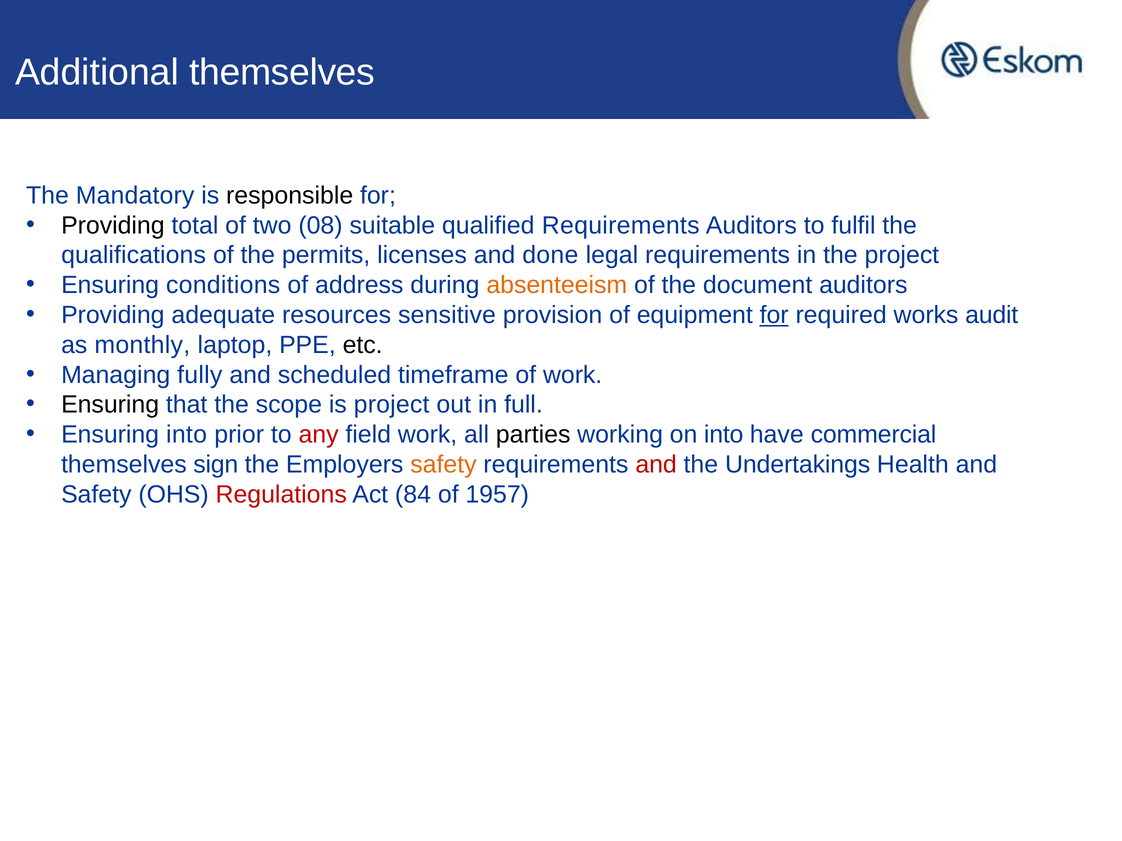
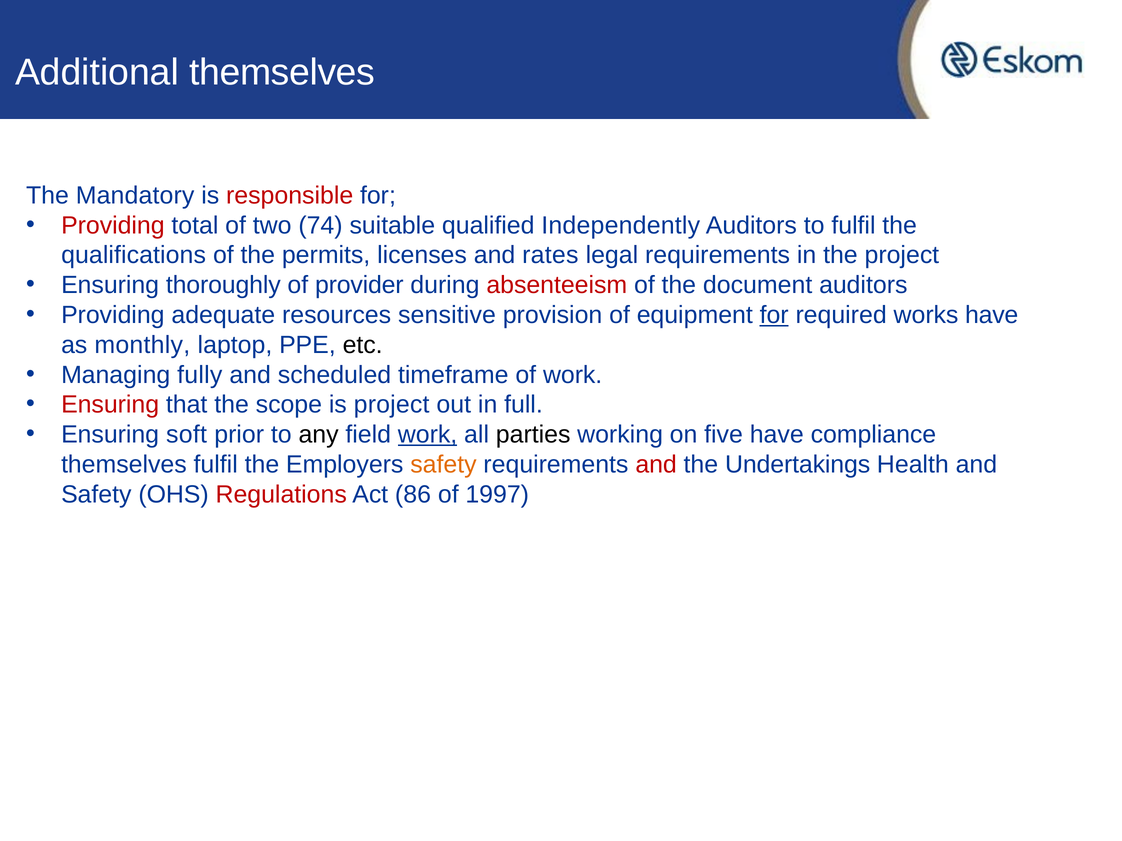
responsible colour: black -> red
Providing at (113, 225) colour: black -> red
08: 08 -> 74
qualified Requirements: Requirements -> Independently
done: done -> rates
conditions: conditions -> thoroughly
address: address -> provider
absenteeism colour: orange -> red
works audit: audit -> have
Ensuring at (110, 405) colour: black -> red
Ensuring into: into -> soft
any colour: red -> black
work at (428, 435) underline: none -> present
on into: into -> five
commercial: commercial -> compliance
themselves sign: sign -> fulfil
84: 84 -> 86
1957: 1957 -> 1997
